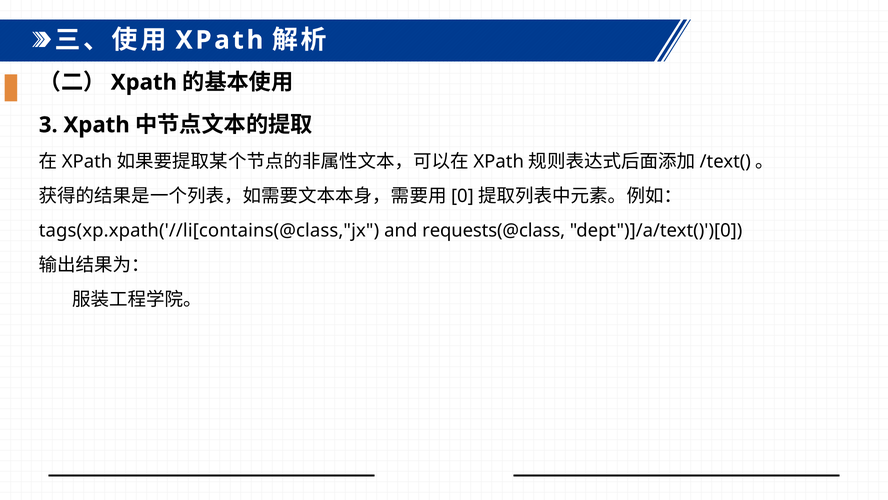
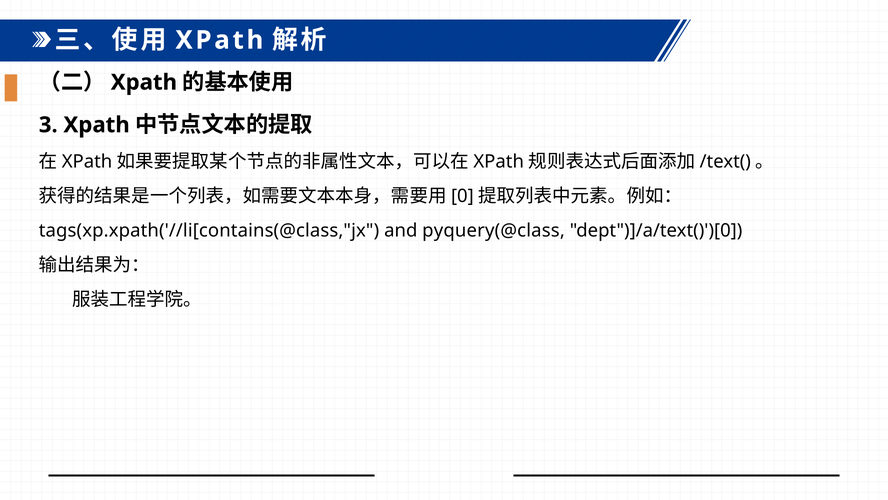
requests(@class: requests(@class -> pyquery(@class
